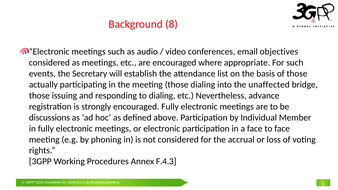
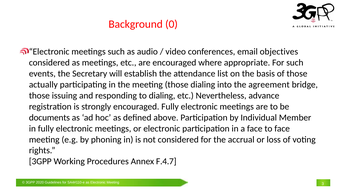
8: 8 -> 0
unaffected: unaffected -> agreement
discussions: discussions -> documents
F.4.3: F.4.3 -> F.4.7
